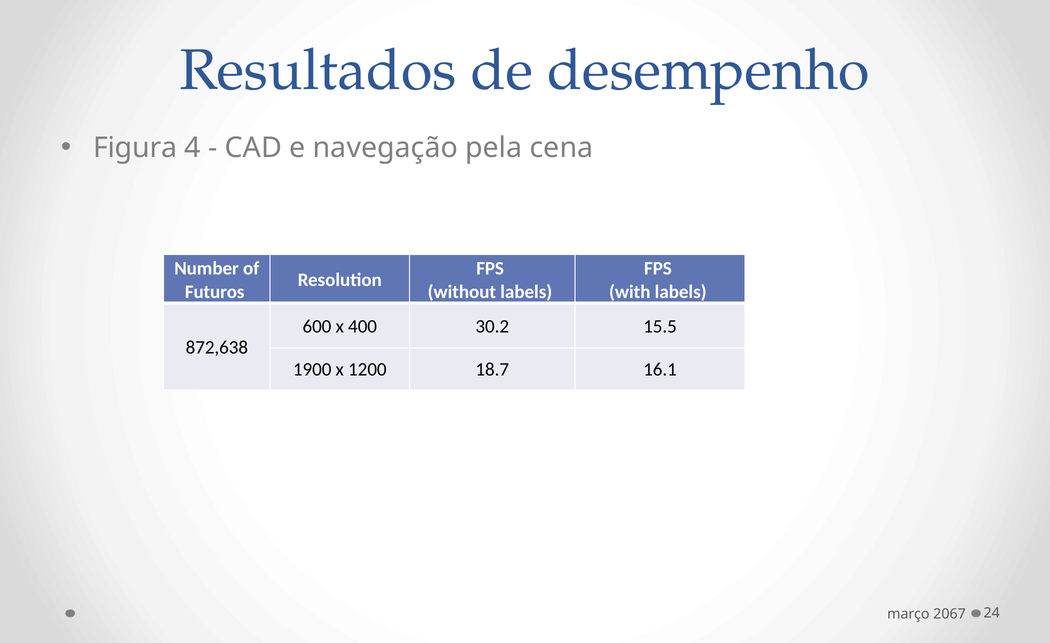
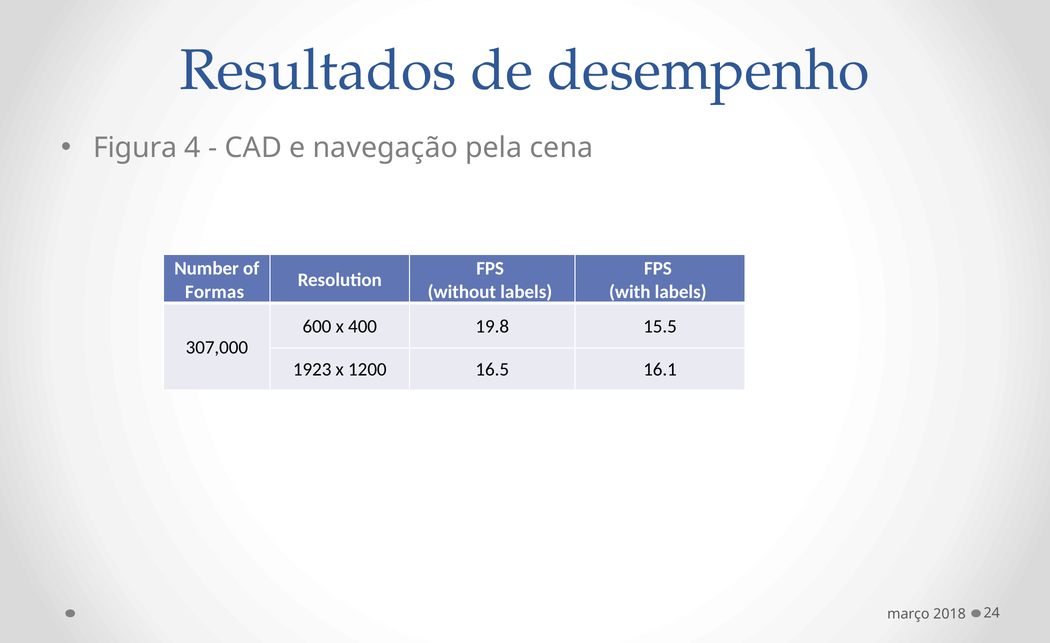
Futuros: Futuros -> Formas
30.2: 30.2 -> 19.8
872,638: 872,638 -> 307,000
1900: 1900 -> 1923
18.7: 18.7 -> 16.5
2067: 2067 -> 2018
